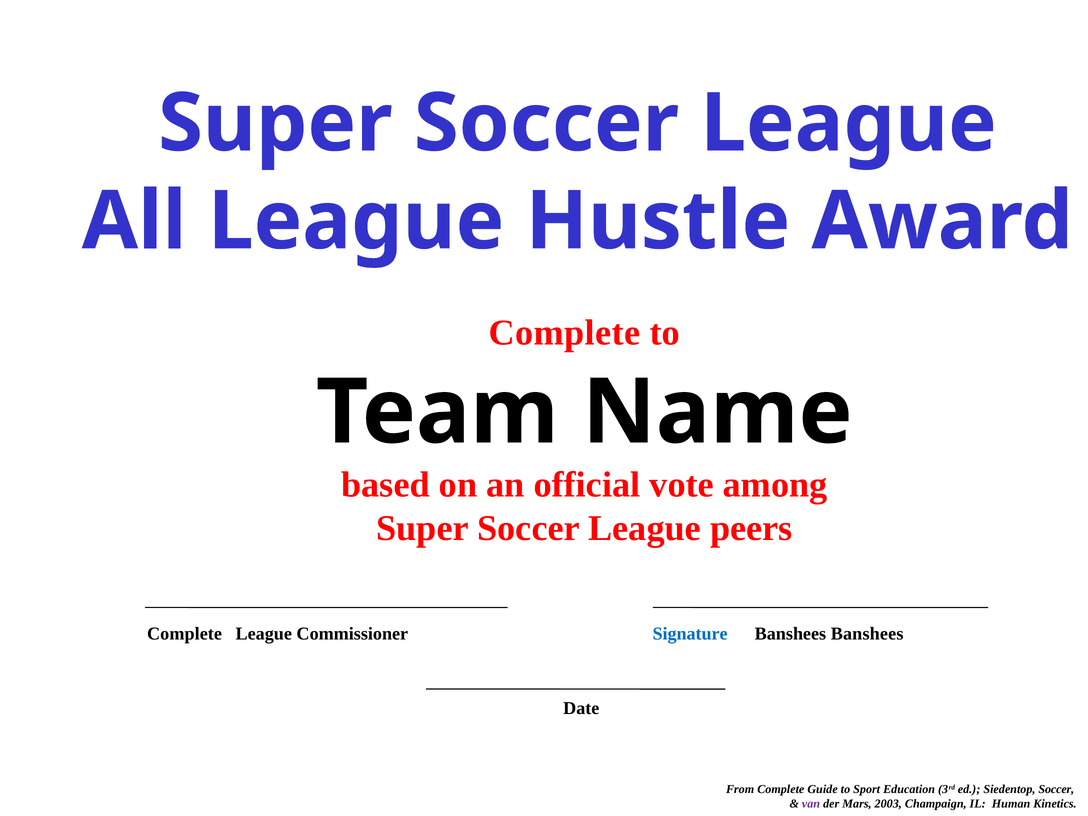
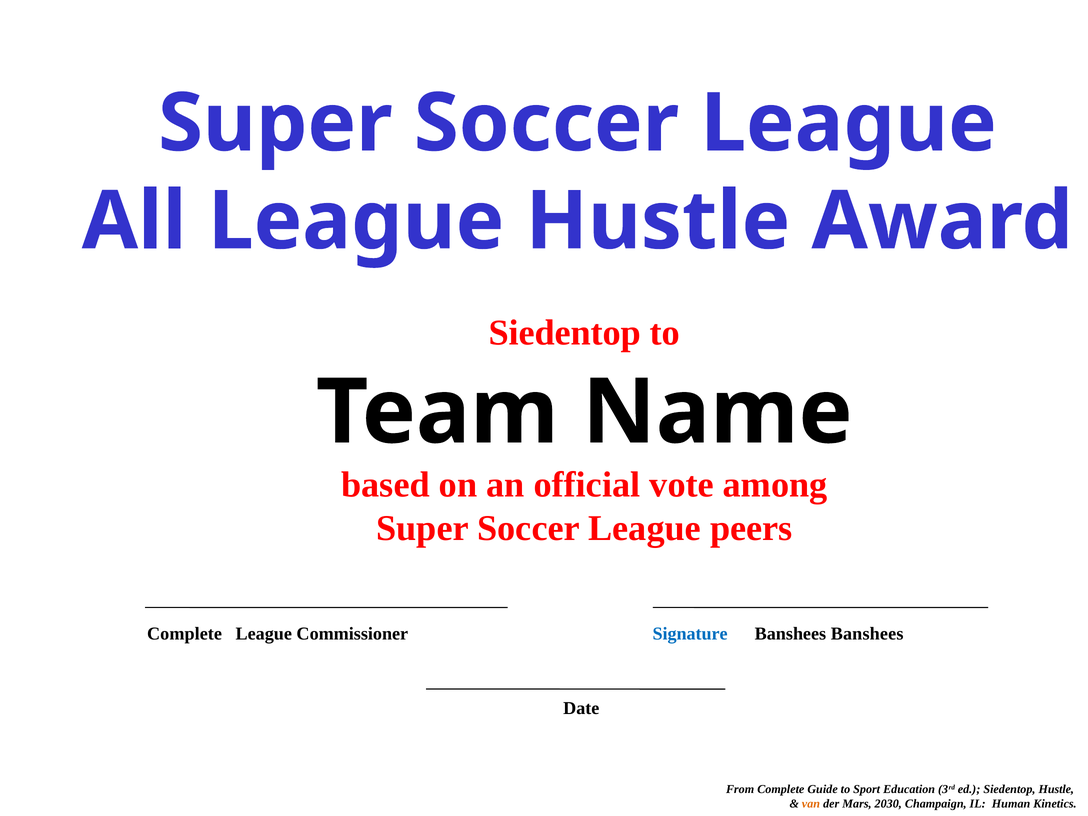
Complete at (564, 333): Complete -> Siedentop
Siedentop Soccer: Soccer -> Hustle
van colour: purple -> orange
2003: 2003 -> 2030
